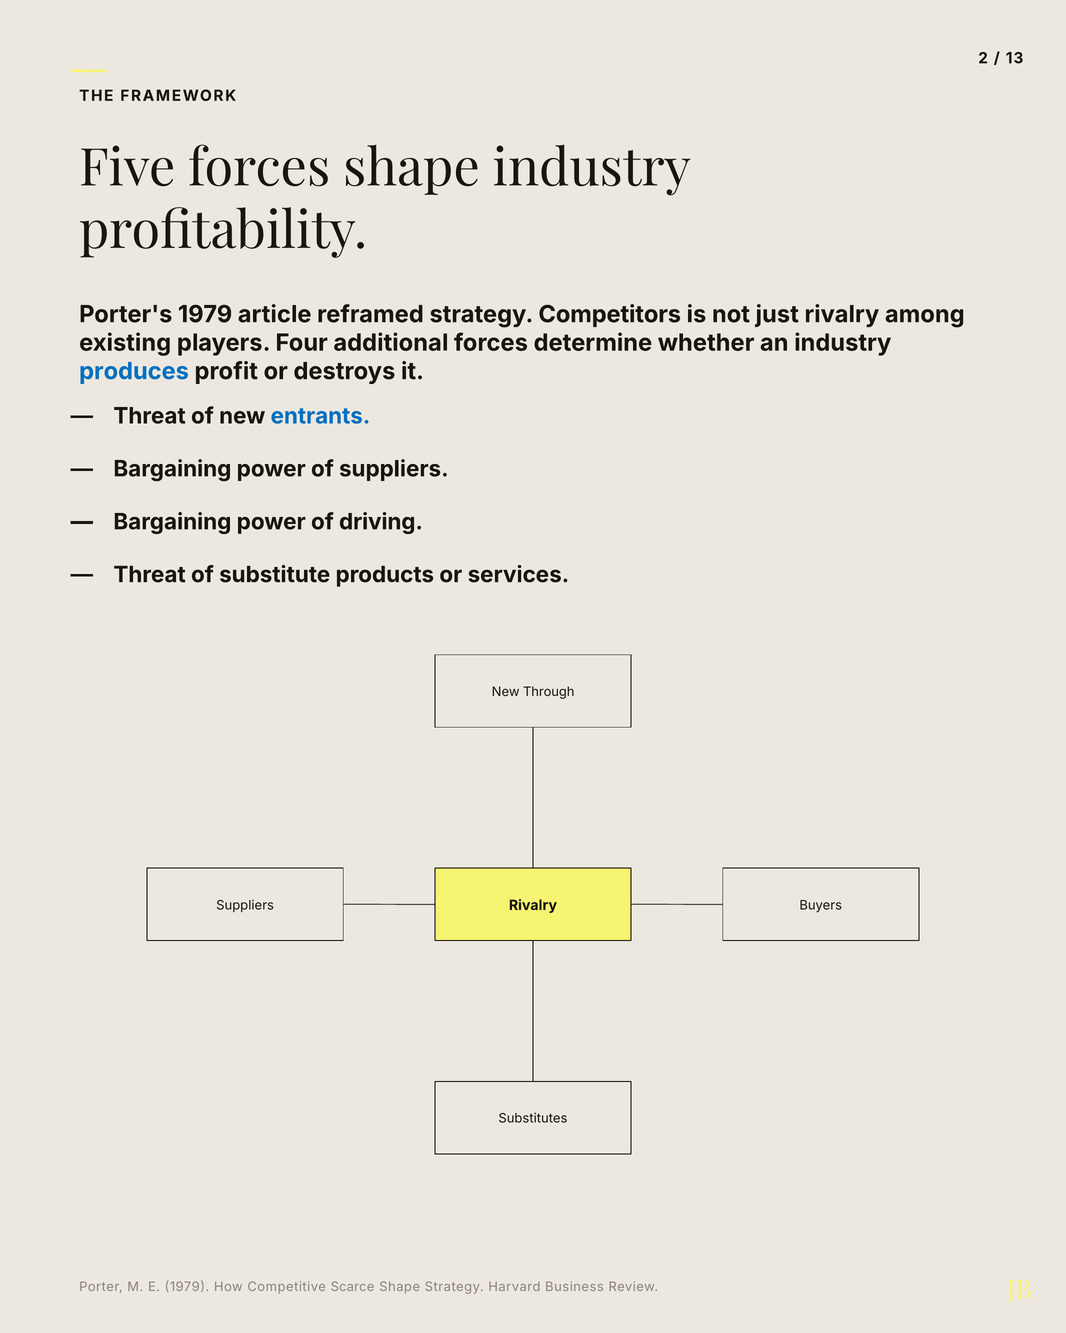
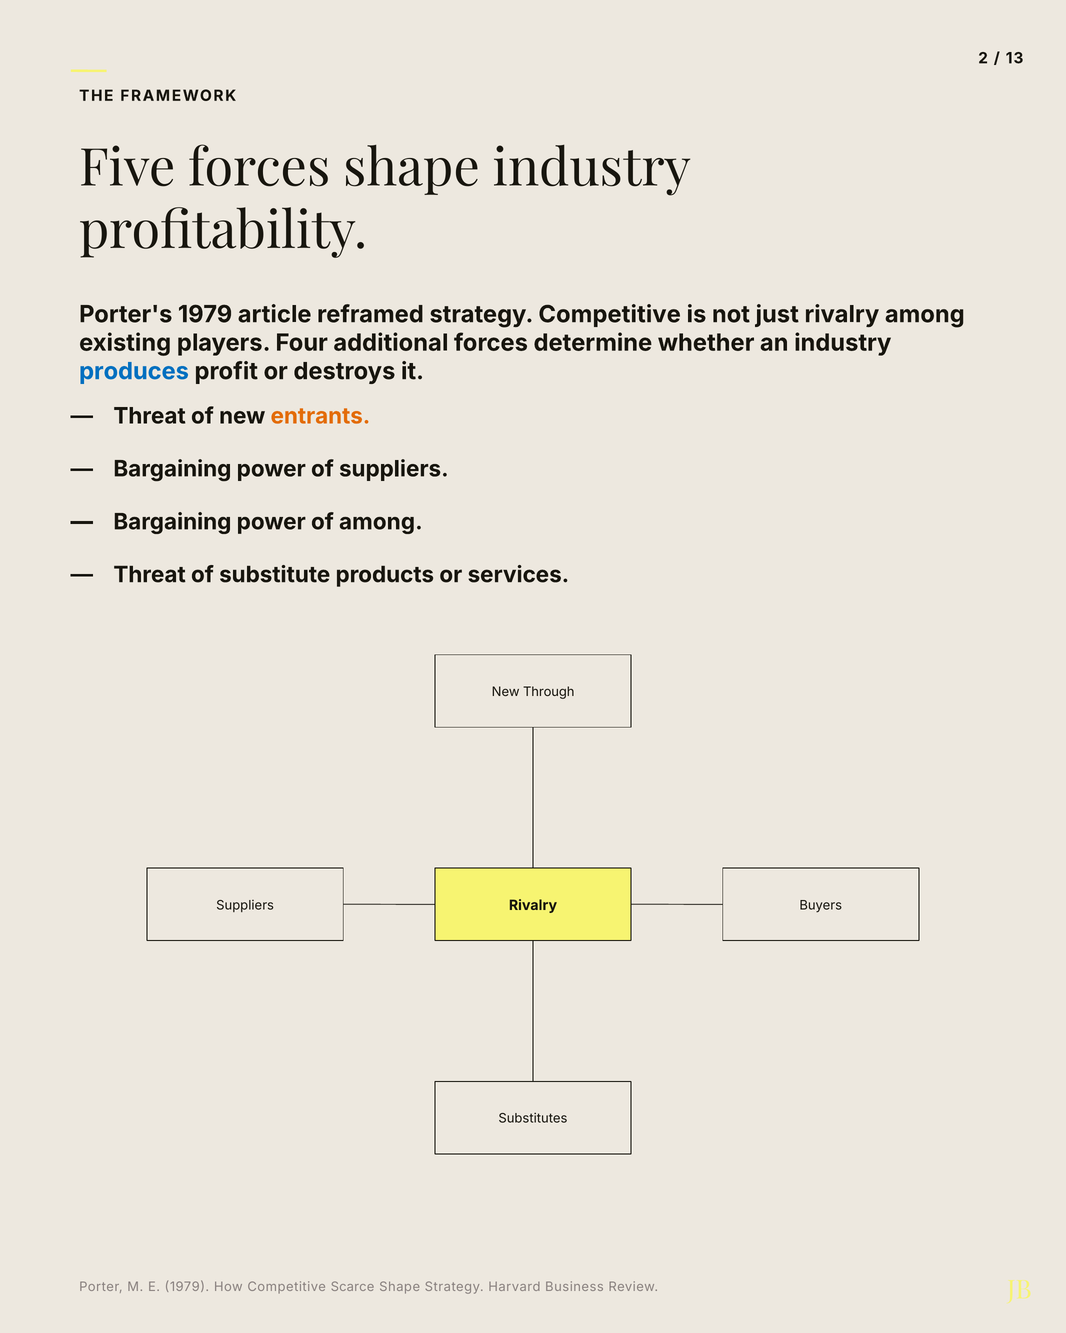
strategy Competitors: Competitors -> Competitive
entrants colour: blue -> orange
of driving: driving -> among
